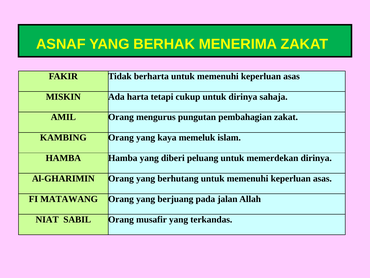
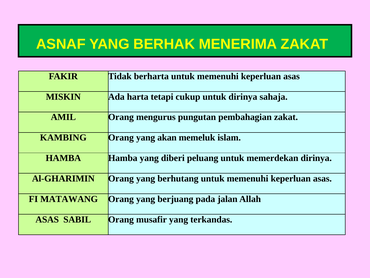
kaya: kaya -> akan
NIAT at (47, 219): NIAT -> ASAS
